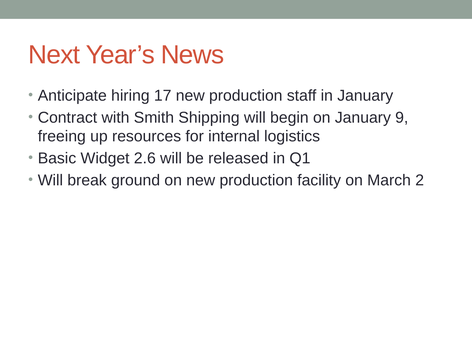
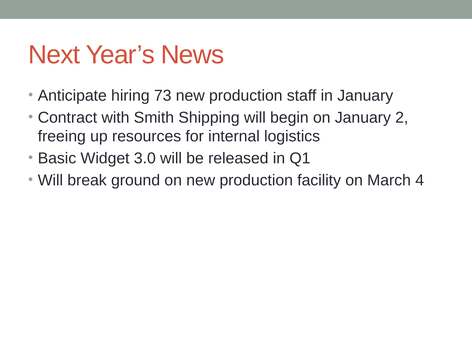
17: 17 -> 73
9: 9 -> 2
2.6: 2.6 -> 3.0
2: 2 -> 4
